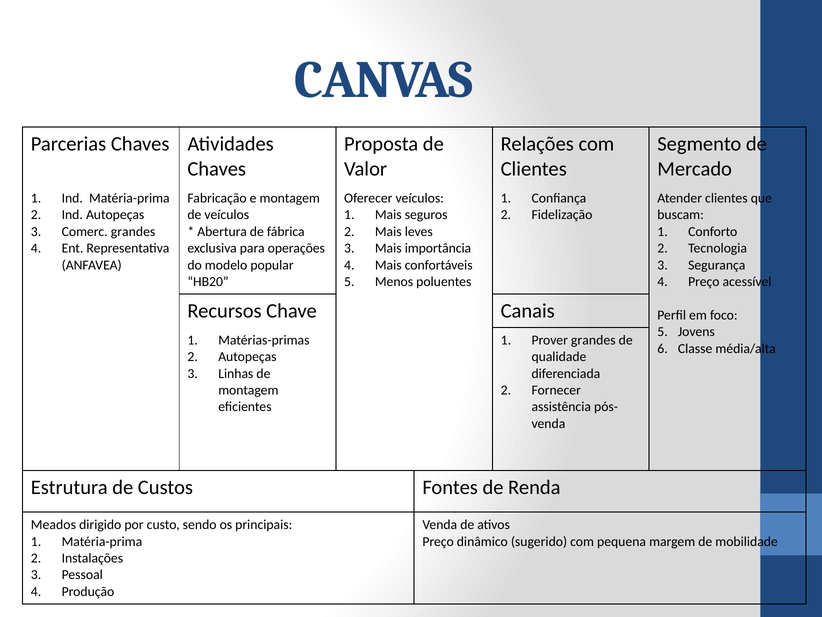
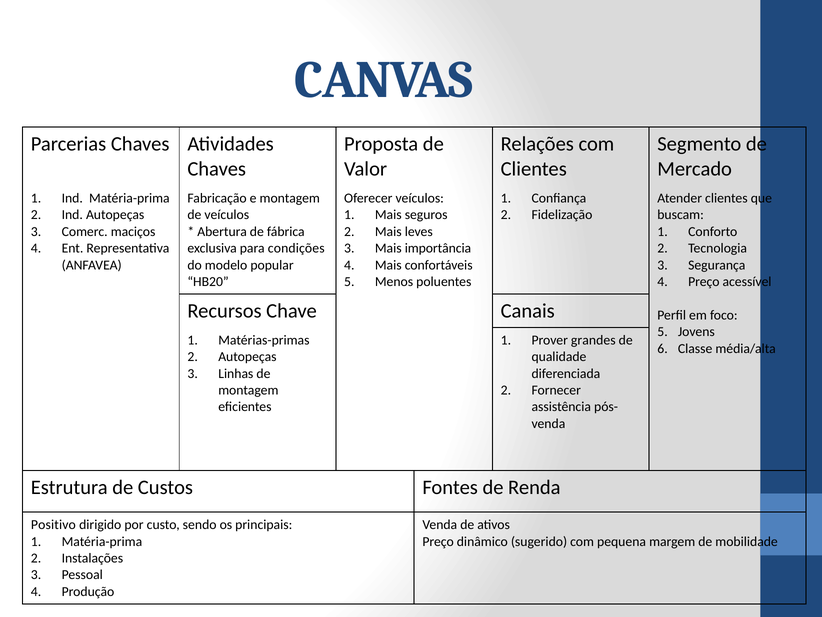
Comerc grandes: grandes -> maciços
operações: operações -> condições
Meados: Meados -> Positivo
